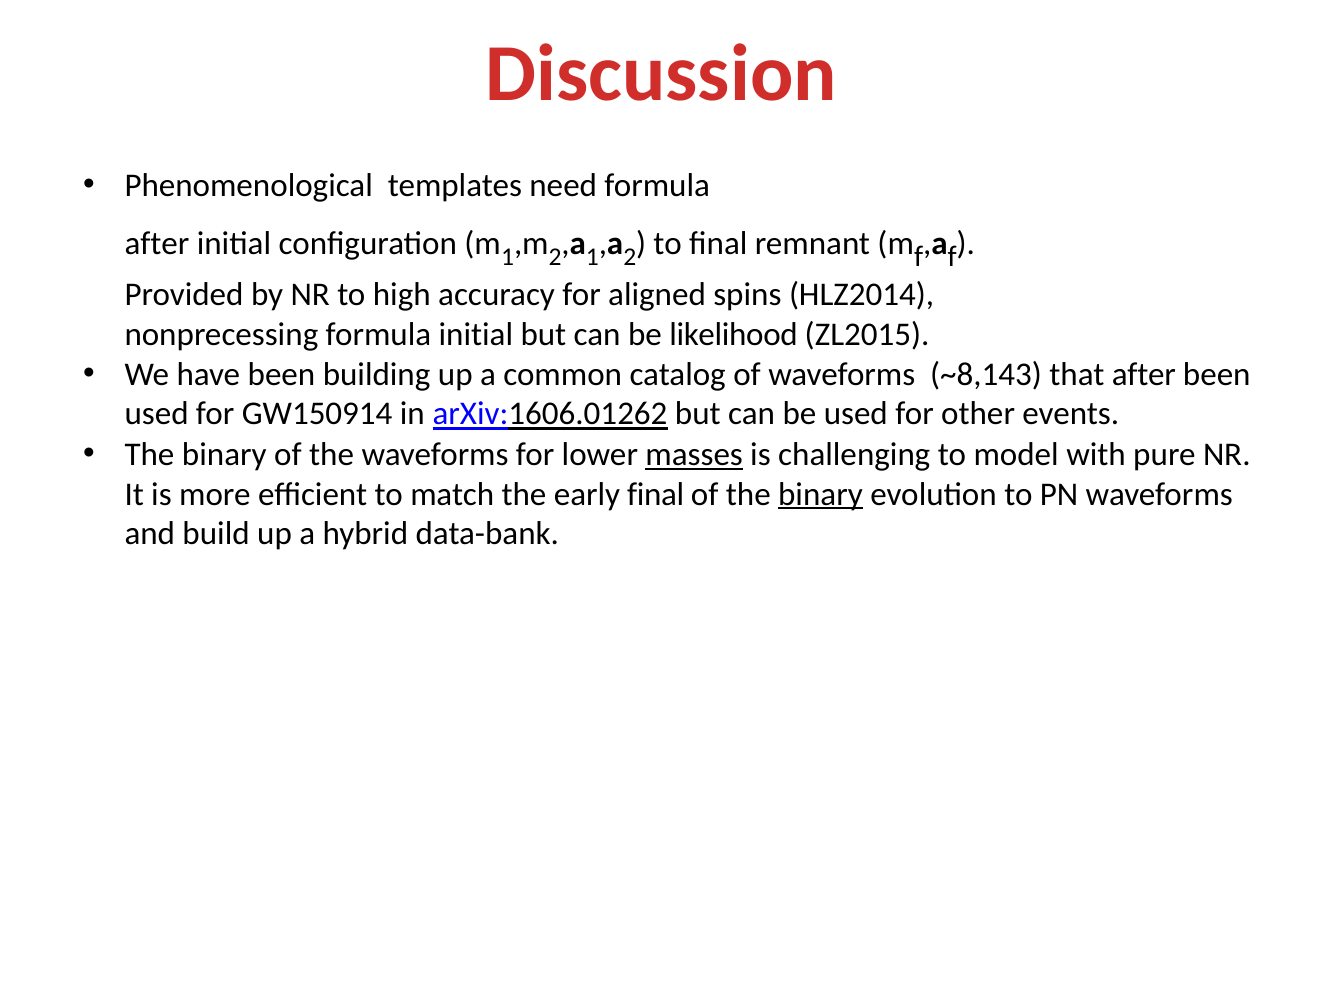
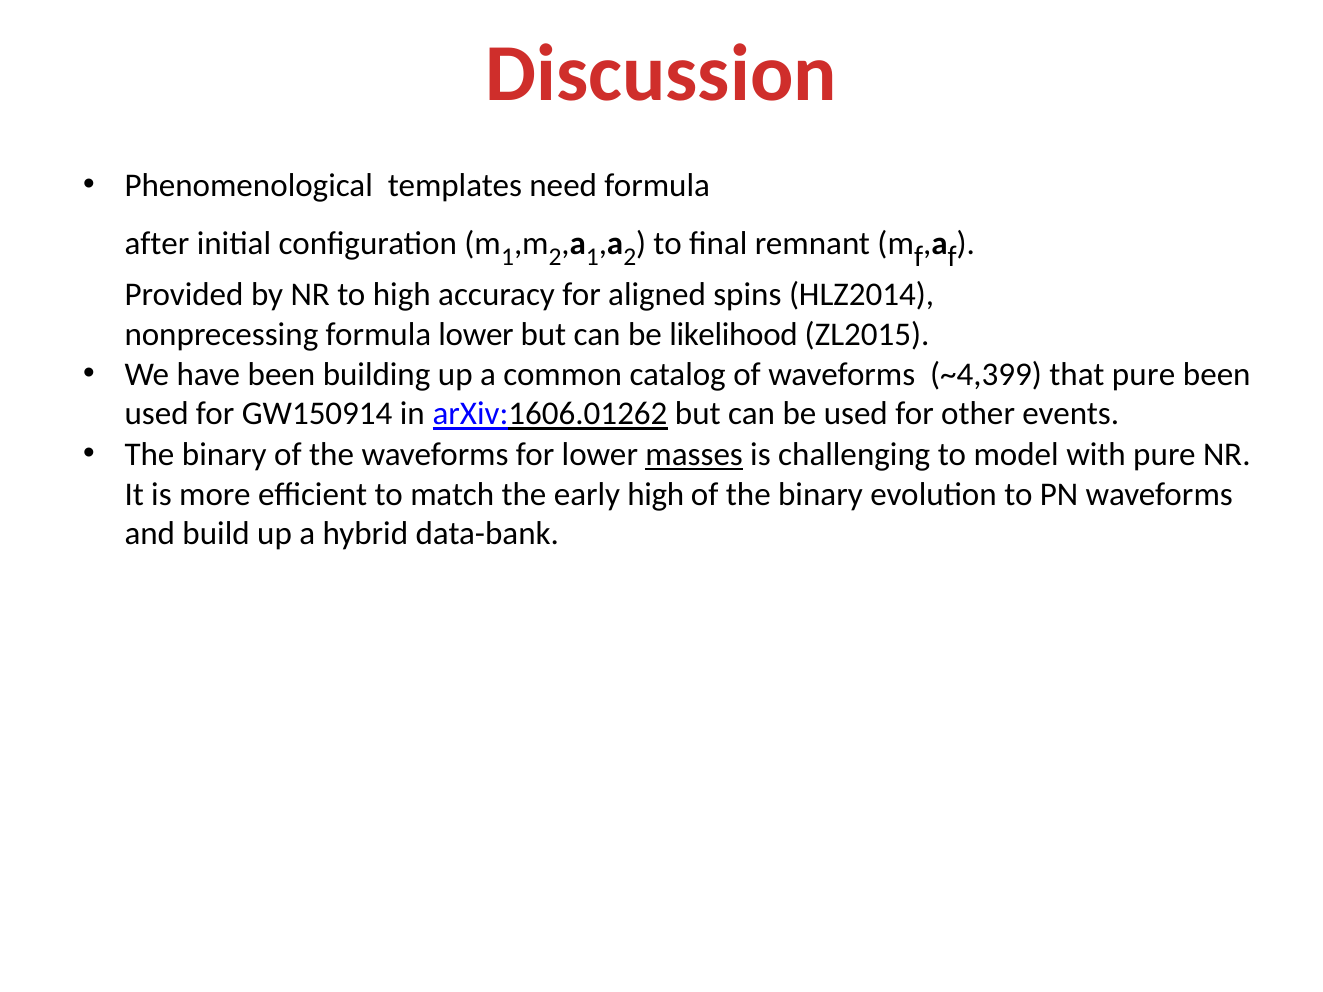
formula initial: initial -> lower
~8,143: ~8,143 -> ~4,399
that after: after -> pure
early final: final -> high
binary at (820, 494) underline: present -> none
